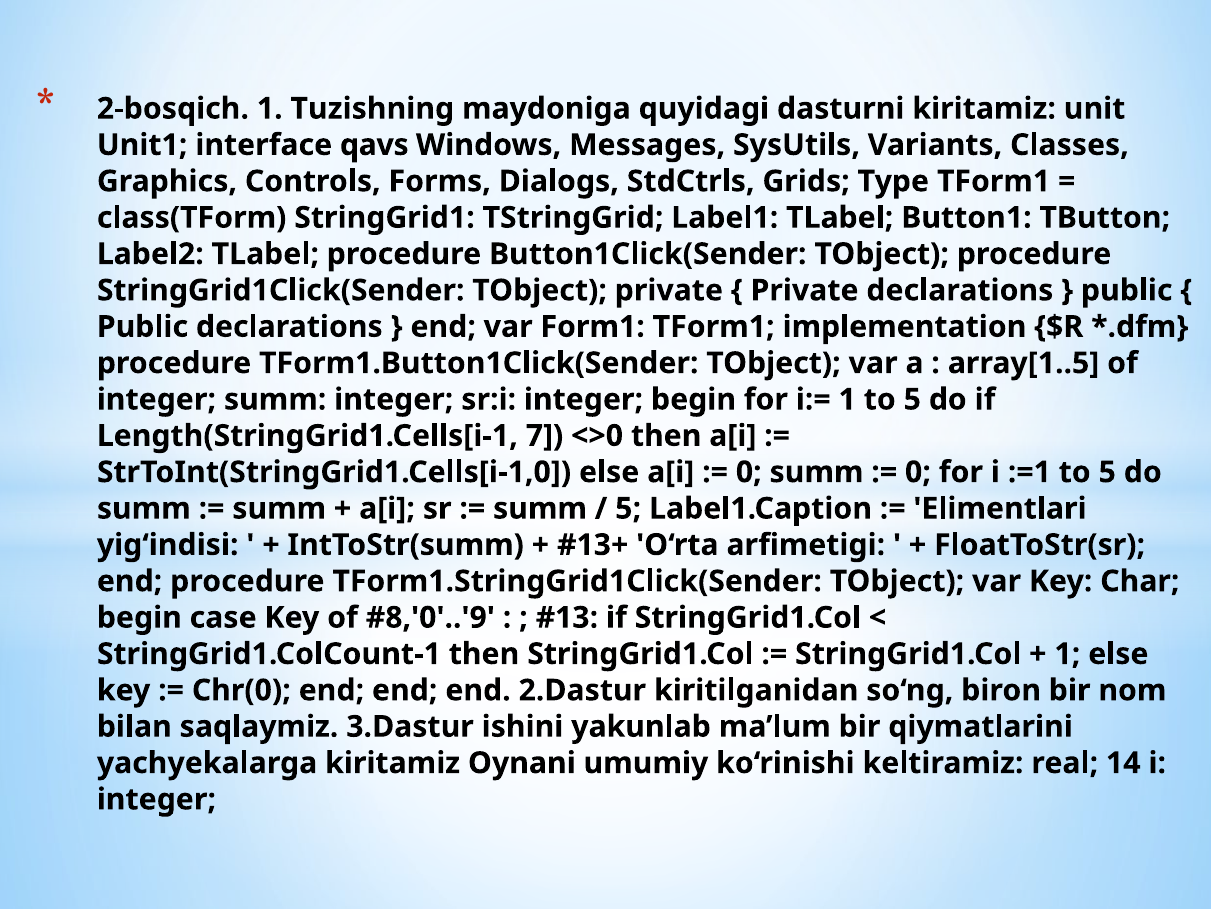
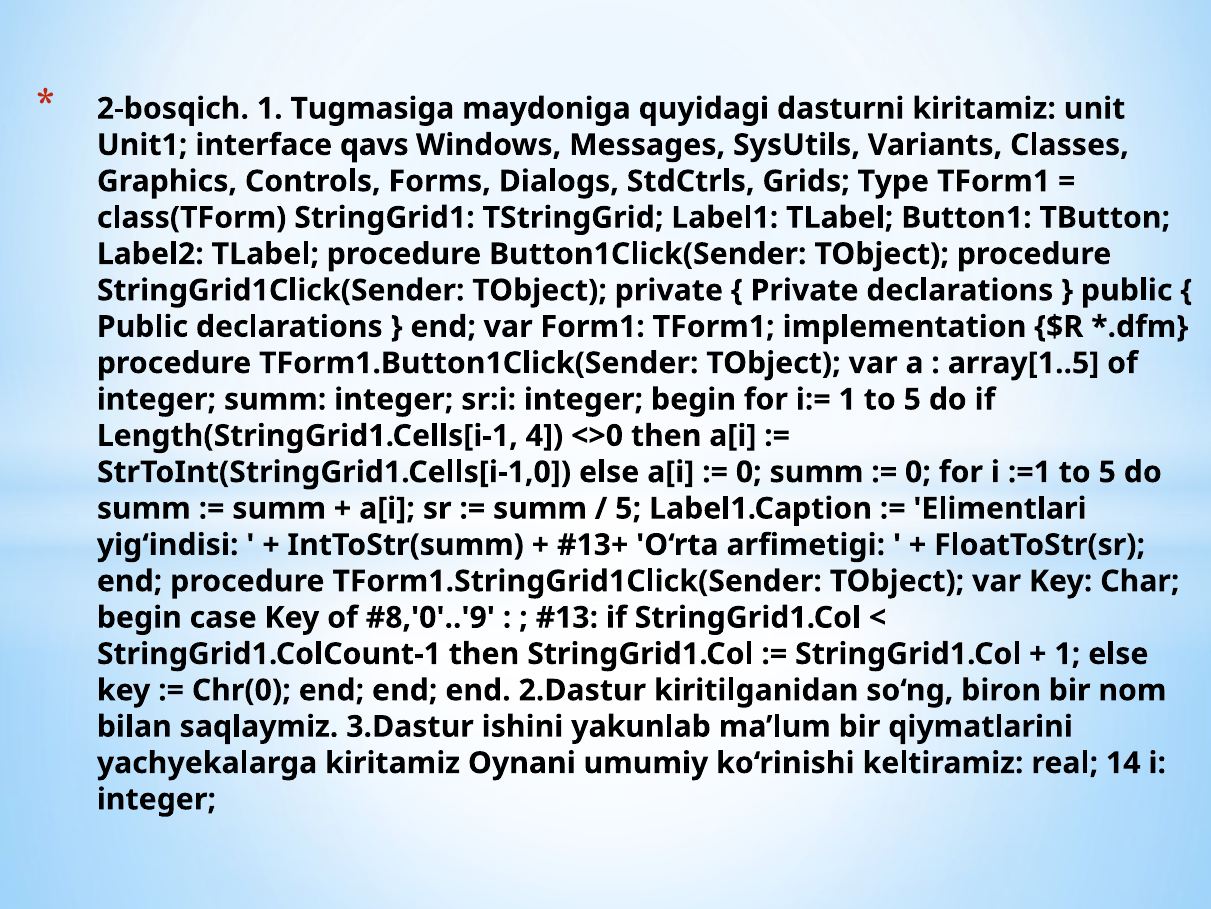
Tuzishning: Tuzishning -> Tugmasiga
7: 7 -> 4
